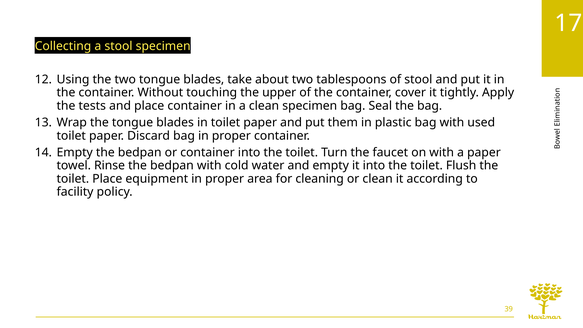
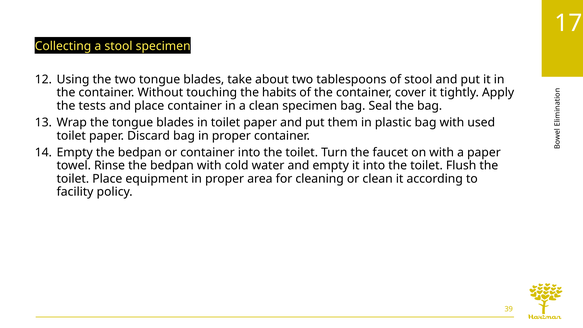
upper: upper -> habits
